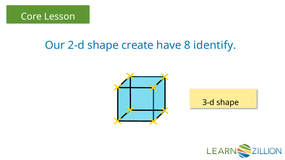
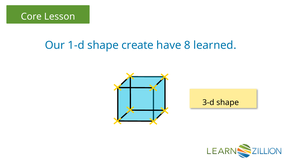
2-d: 2-d -> 1-d
identify: identify -> learned
